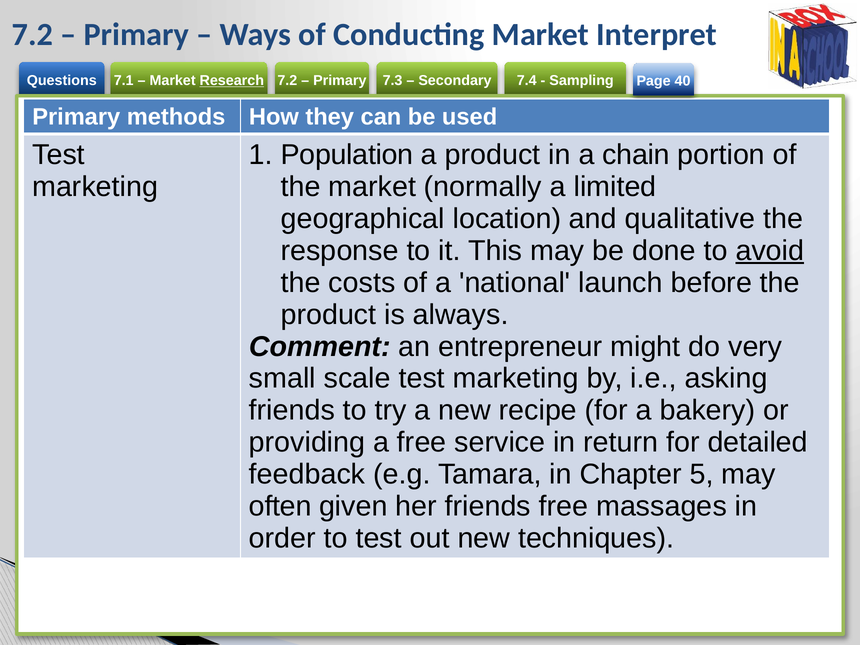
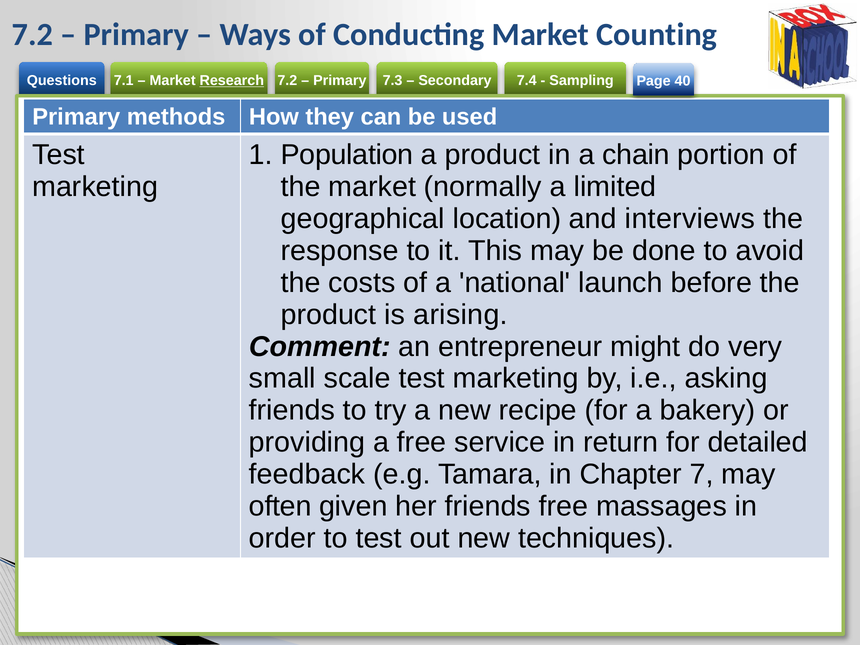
Interpret: Interpret -> Counting
qualitative: qualitative -> interviews
avoid underline: present -> none
always: always -> arising
5: 5 -> 7
